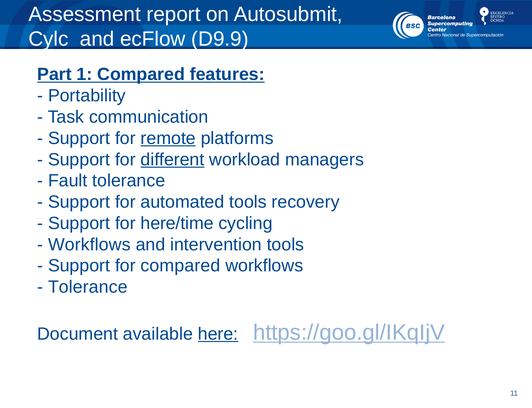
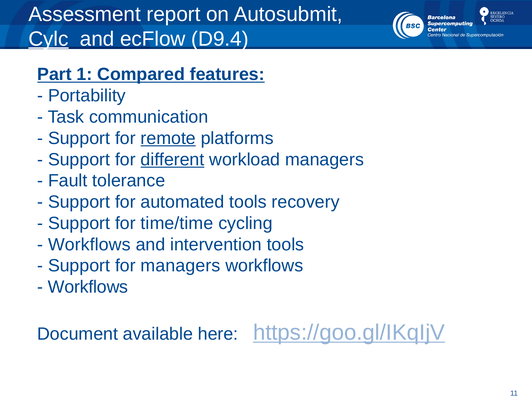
Cylc underline: none -> present
D9.9: D9.9 -> D9.4
here/time: here/time -> time/time
for compared: compared -> managers
Tolerance at (88, 287): Tolerance -> Workflows
here underline: present -> none
